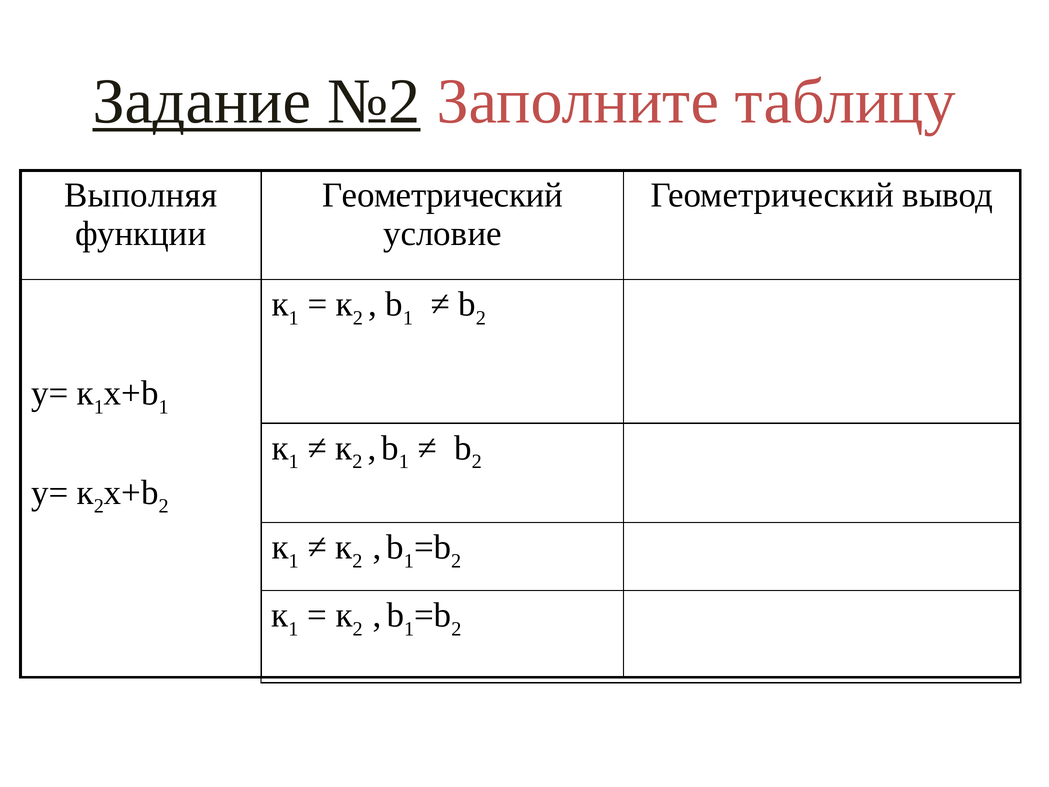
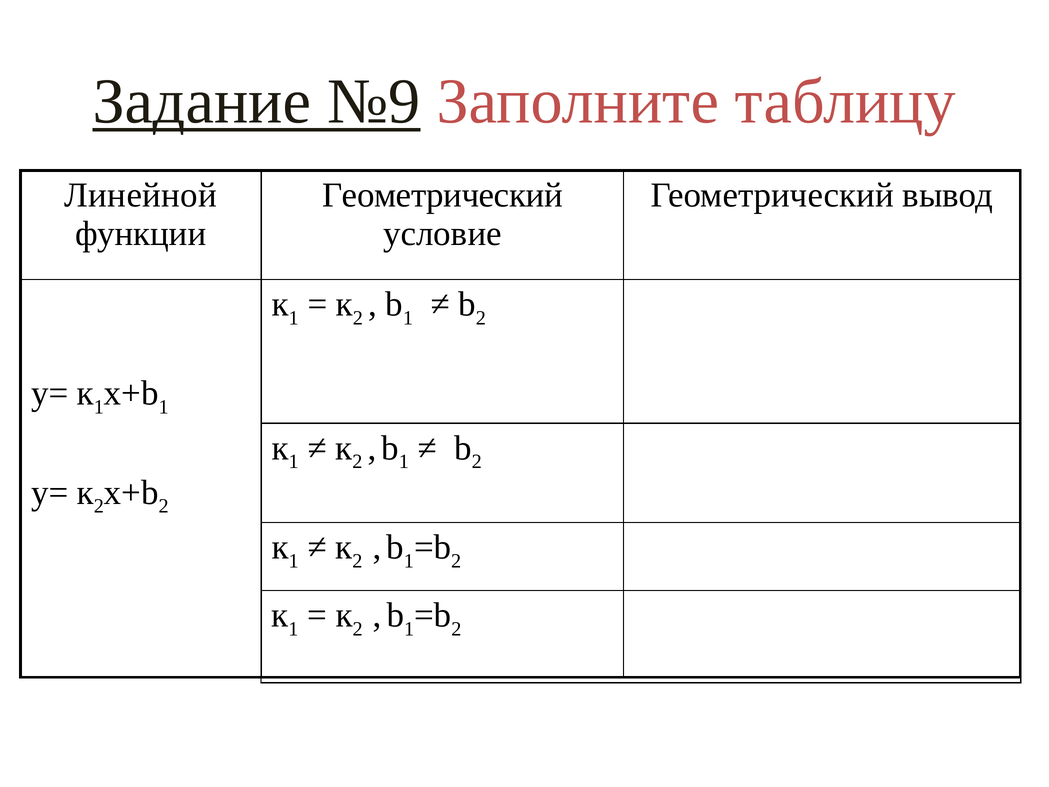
№2: №2 -> №9
Выполняя: Выполняя -> Линейной
